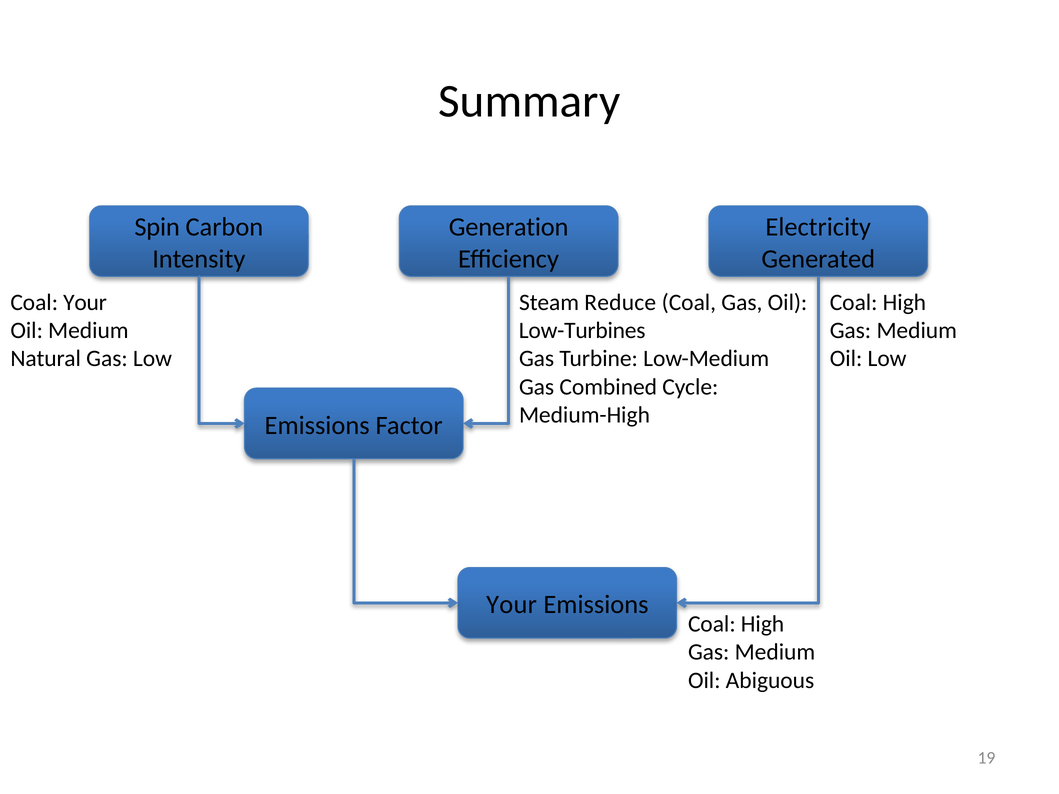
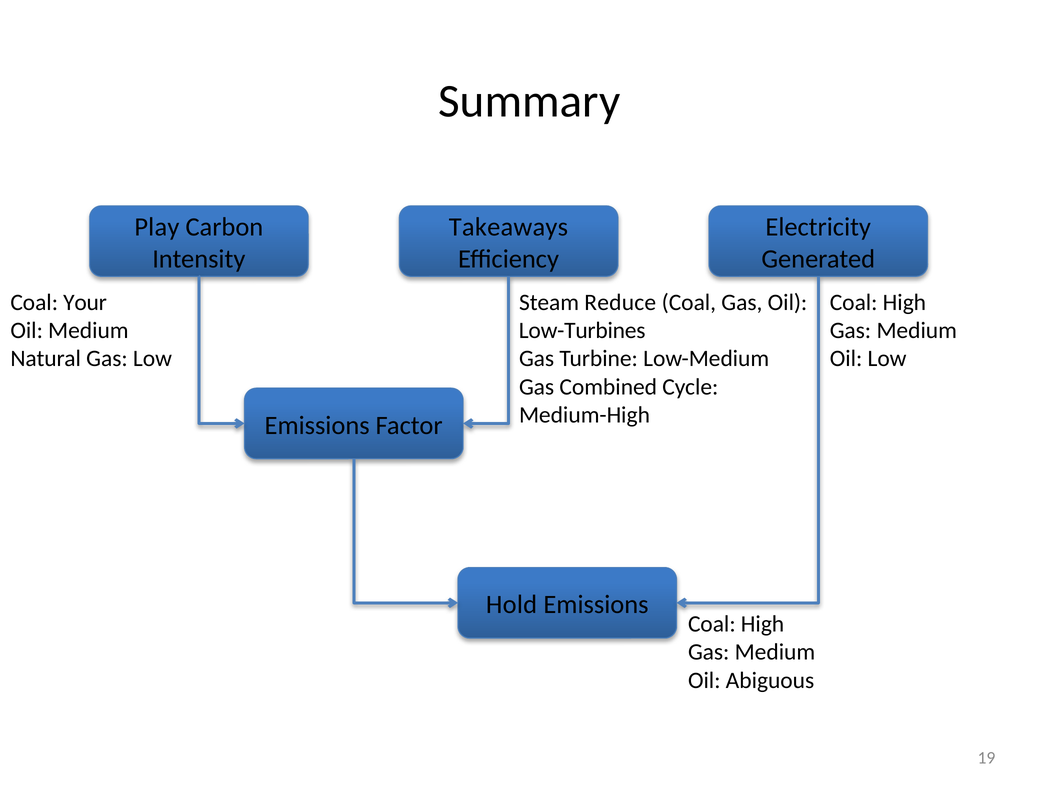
Spin: Spin -> Play
Generation: Generation -> Takeaways
Your at (512, 605): Your -> Hold
